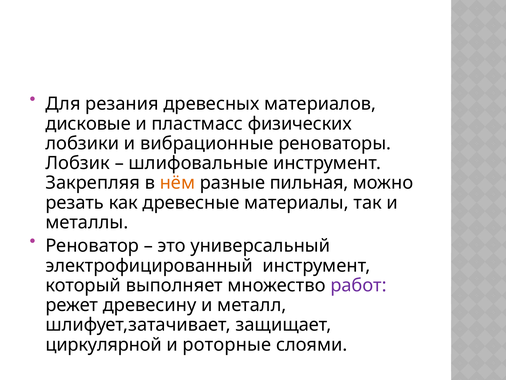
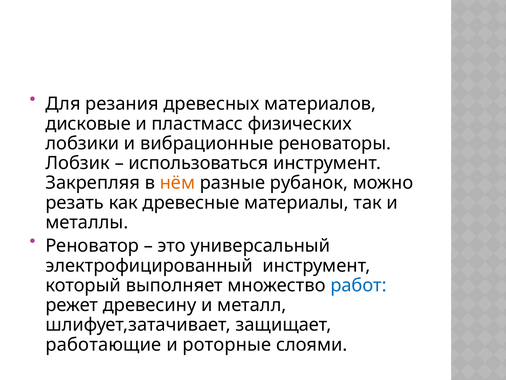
шлифовальные: шлифовальные -> использоваться
пильная: пильная -> рубанок
работ colour: purple -> blue
циркулярной: циркулярной -> работающие
